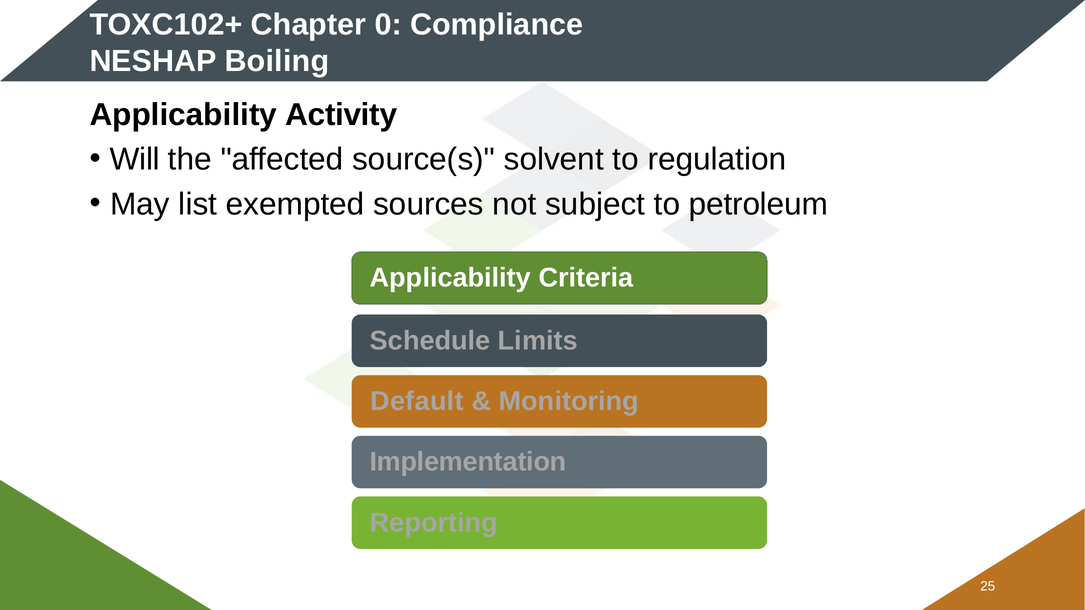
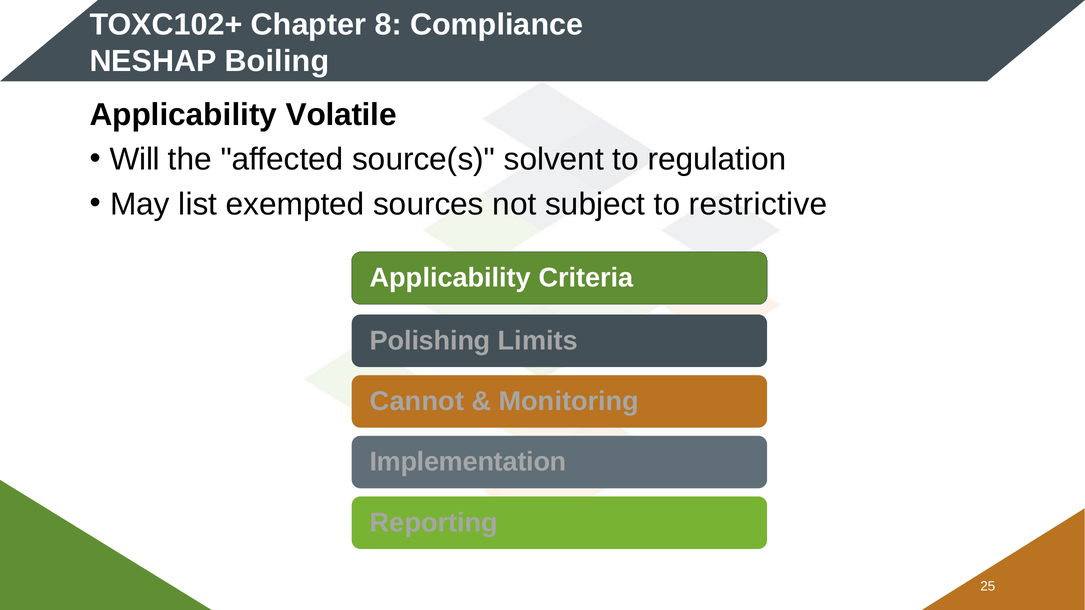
0: 0 -> 8
Activity: Activity -> Volatile
petroleum: petroleum -> restrictive
Schedule: Schedule -> Polishing
Default: Default -> Cannot
